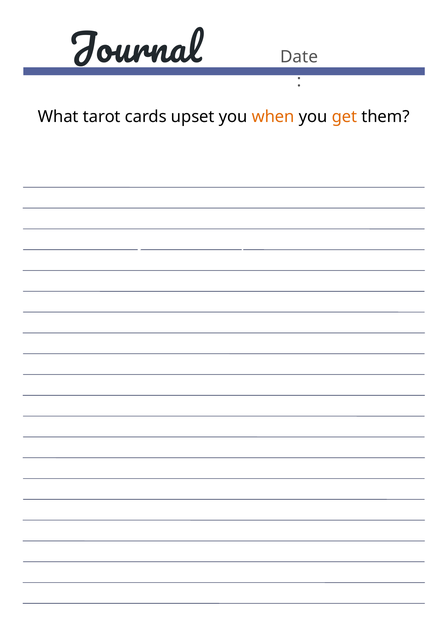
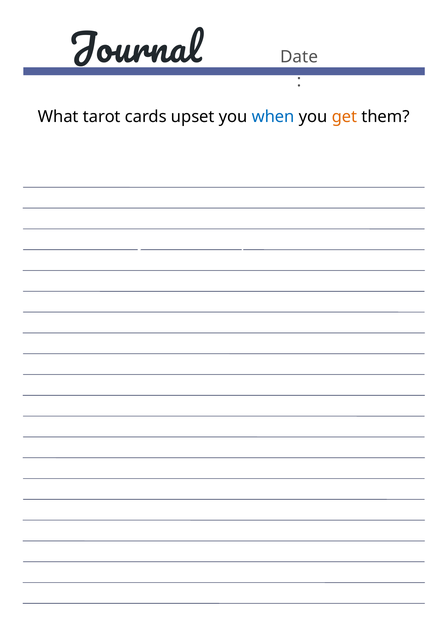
when colour: orange -> blue
